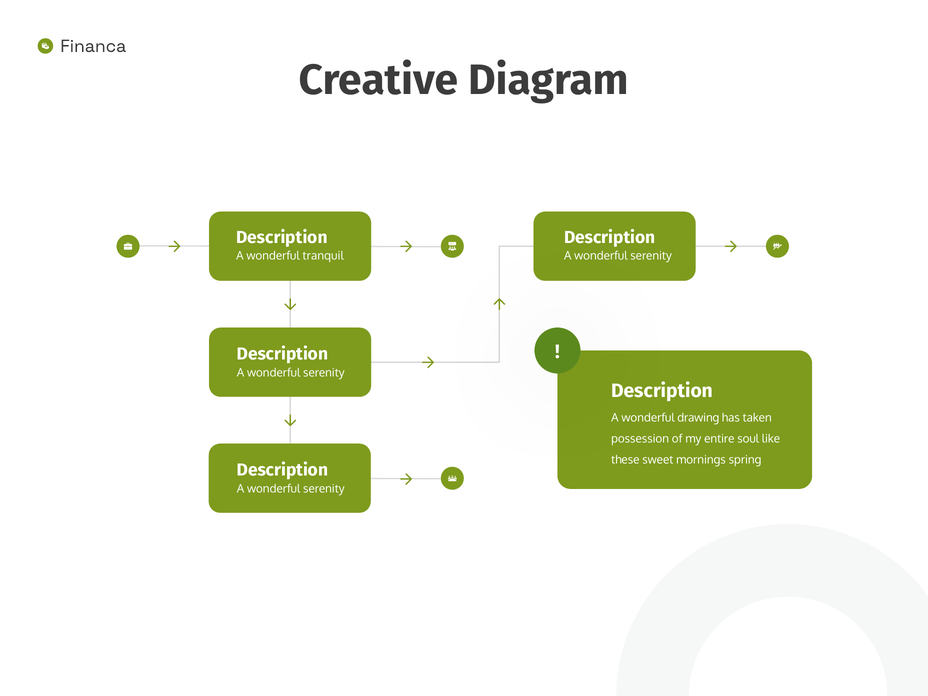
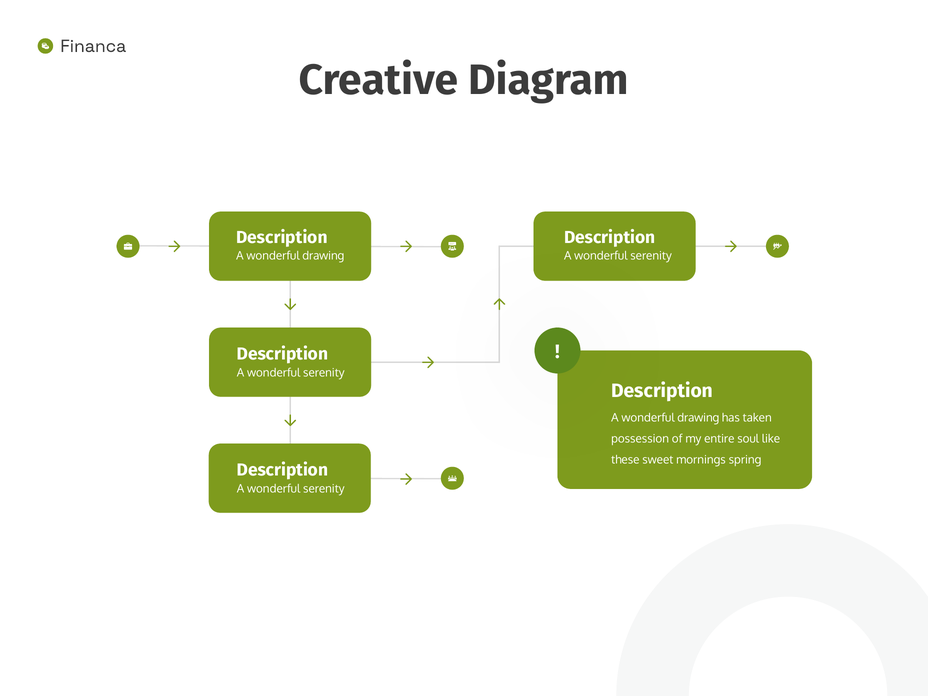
tranquil at (323, 256): tranquil -> drawing
